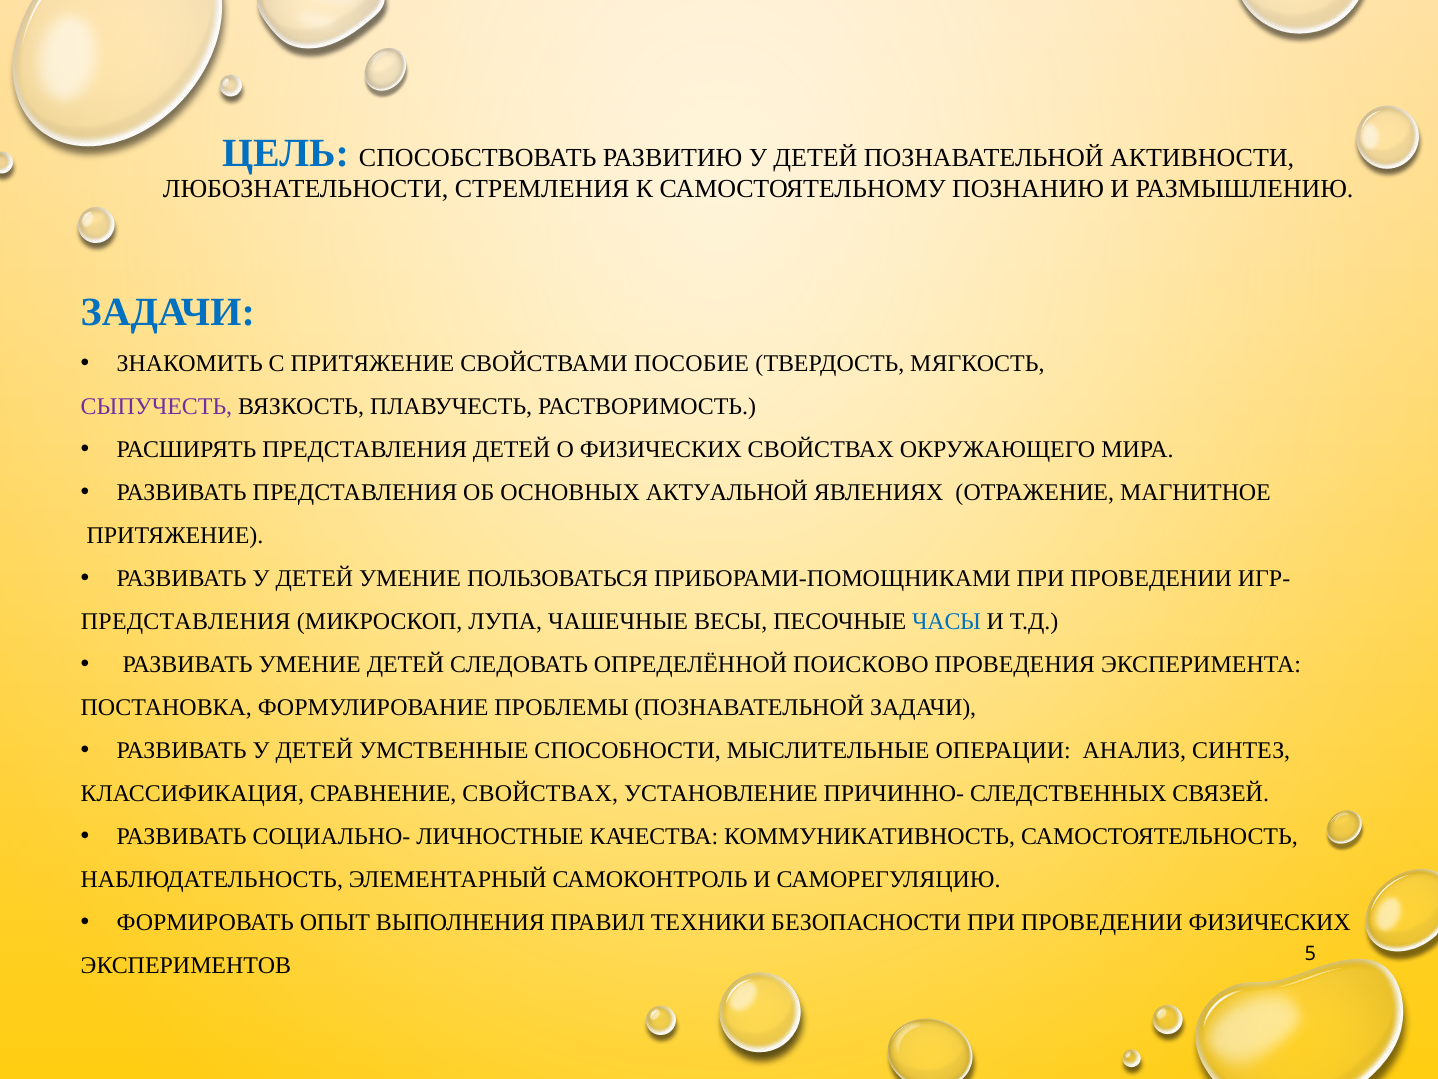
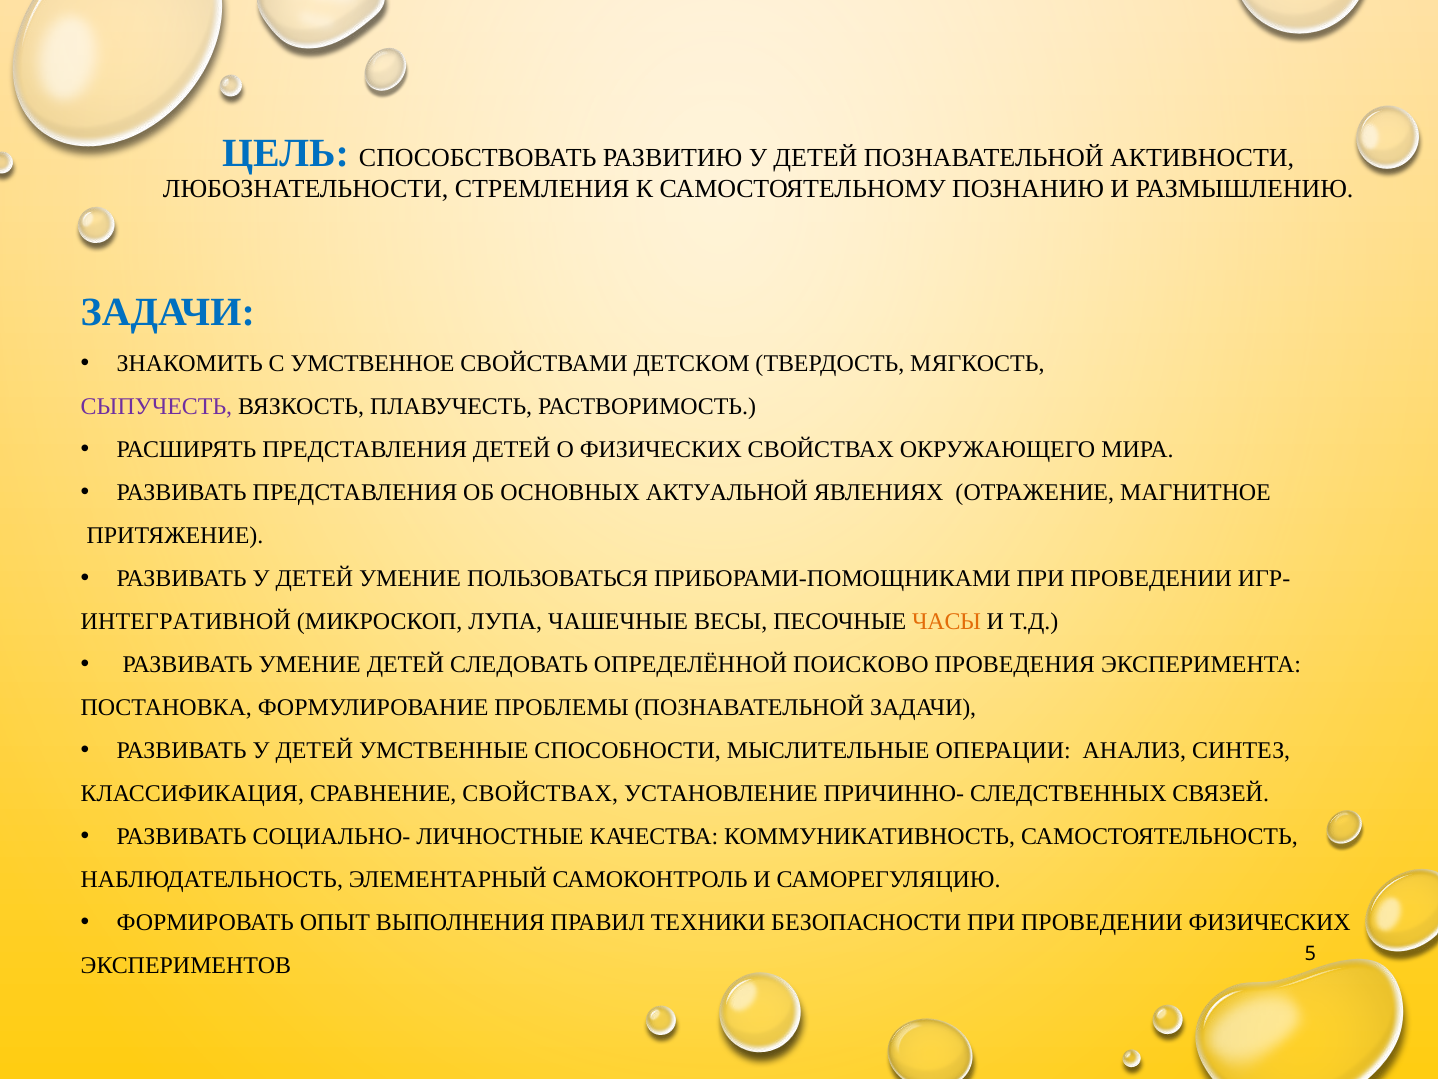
С ПРИТЯЖЕНИЕ: ПРИТЯЖЕНИЕ -> УМСТВЕННОЕ
ПОСОБИЕ: ПОСОБИЕ -> ДЕТСКОМ
ПРЕДСТАВЛЕНИЯ at (186, 622): ПРЕДСТАВЛЕНИЯ -> ИНТЕГРАТИВНОЙ
ЧАСЫ colour: blue -> orange
